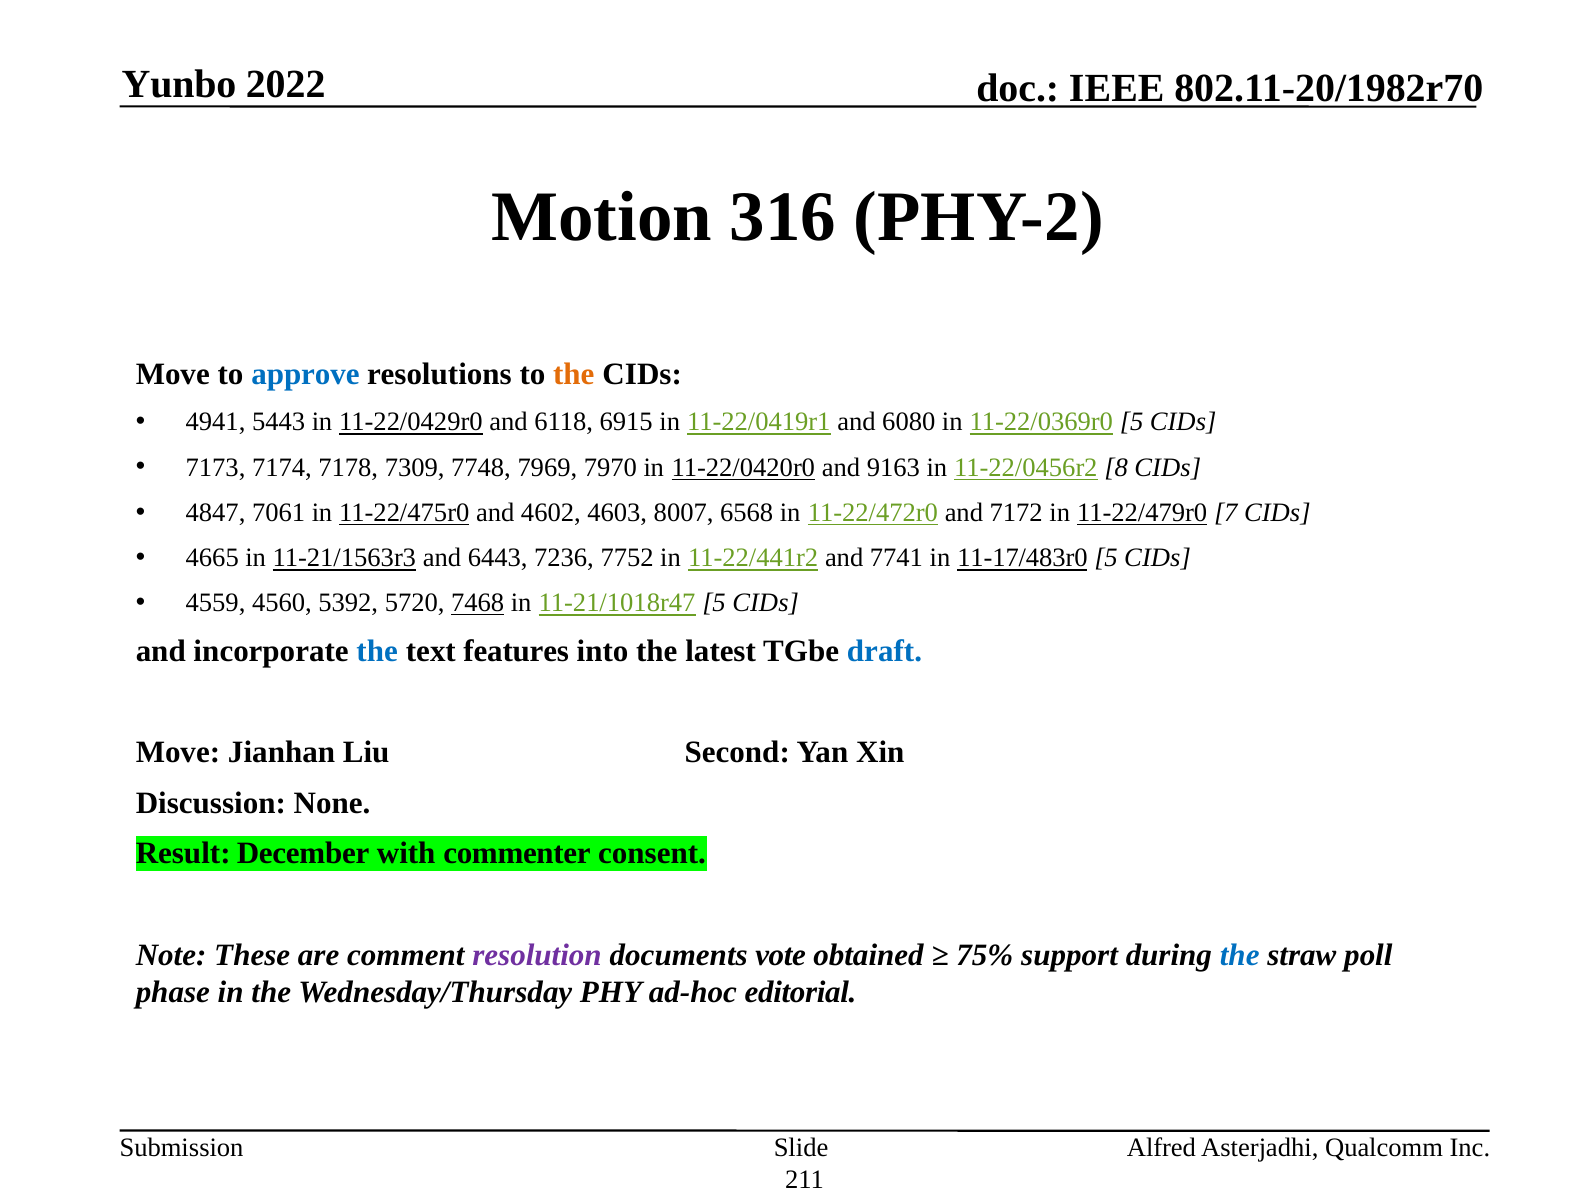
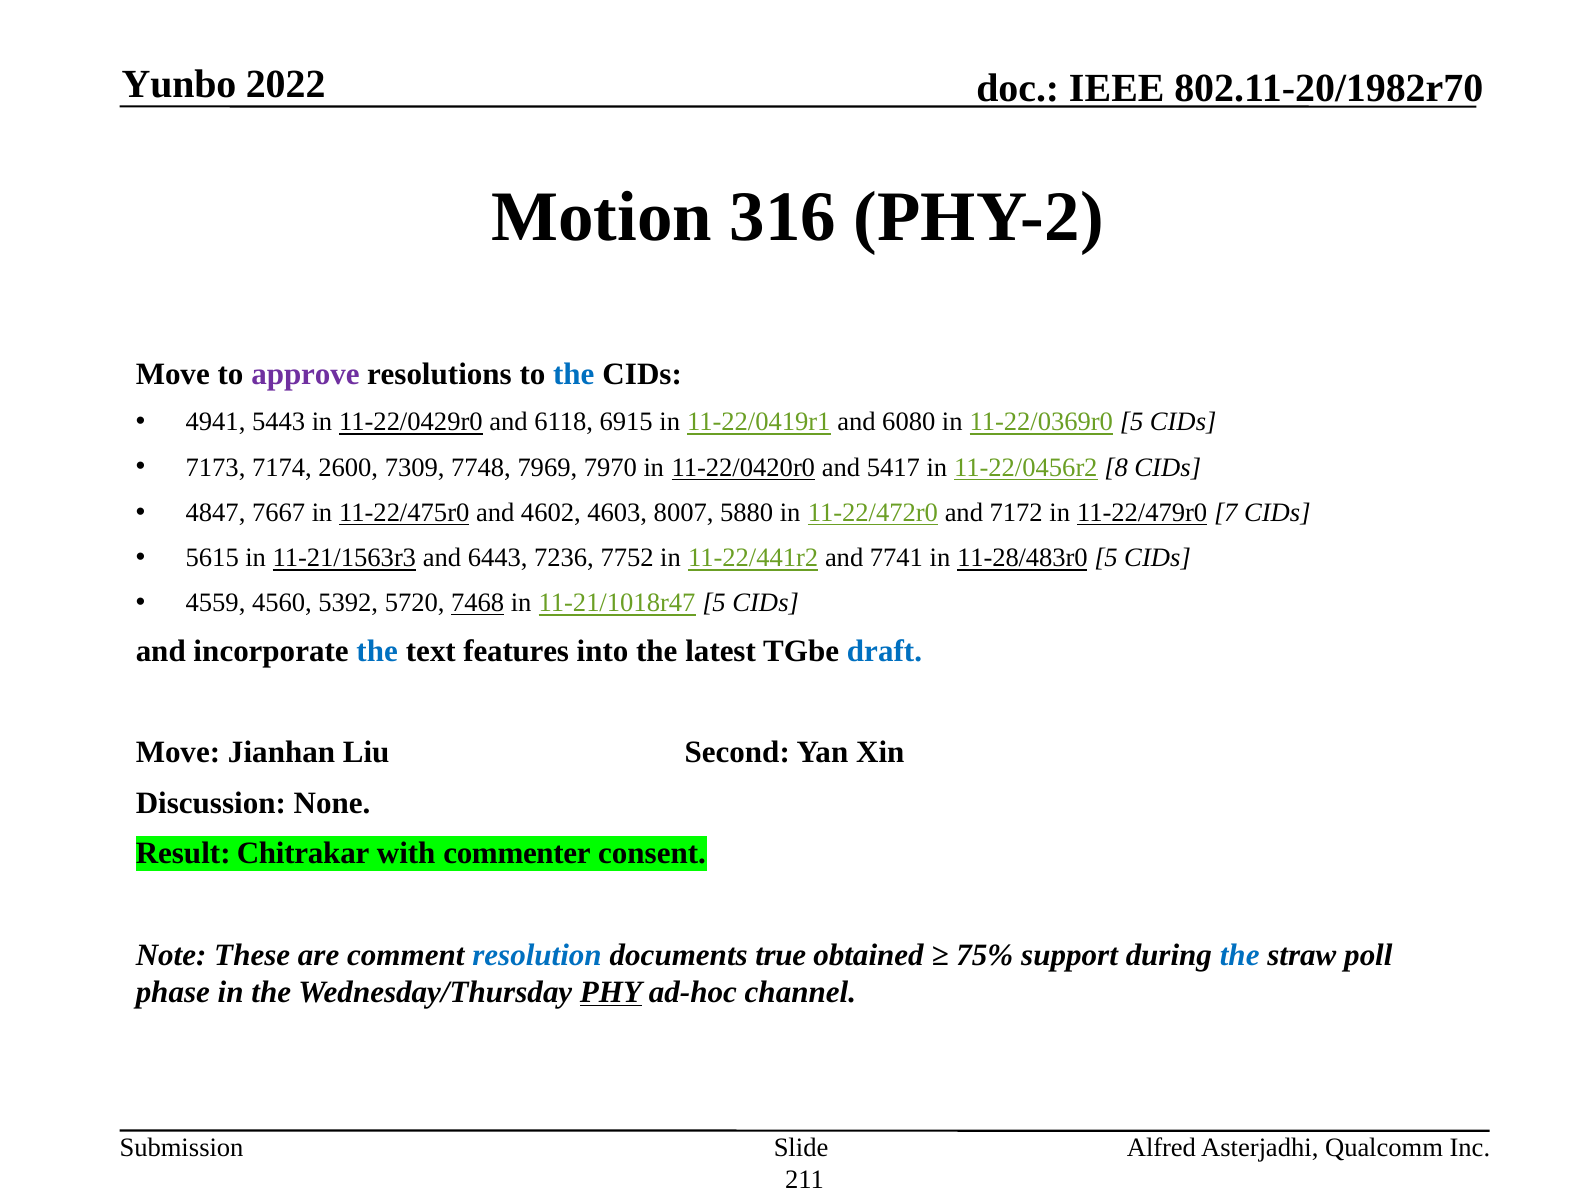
approve colour: blue -> purple
the at (574, 375) colour: orange -> blue
7178: 7178 -> 2600
9163: 9163 -> 5417
7061: 7061 -> 7667
6568: 6568 -> 5880
4665: 4665 -> 5615
11-17/483r0: 11-17/483r0 -> 11-28/483r0
December: December -> Chitrakar
resolution colour: purple -> blue
vote: vote -> true
PHY underline: none -> present
editorial: editorial -> channel
